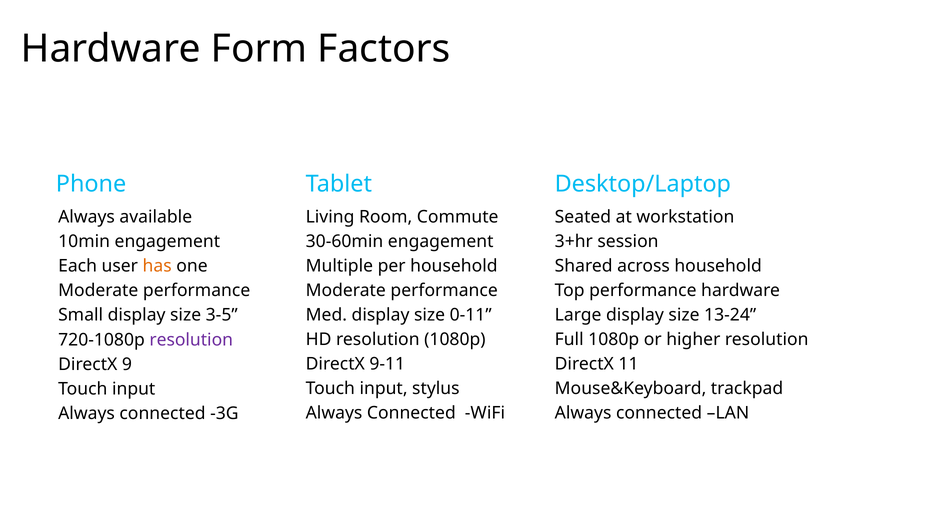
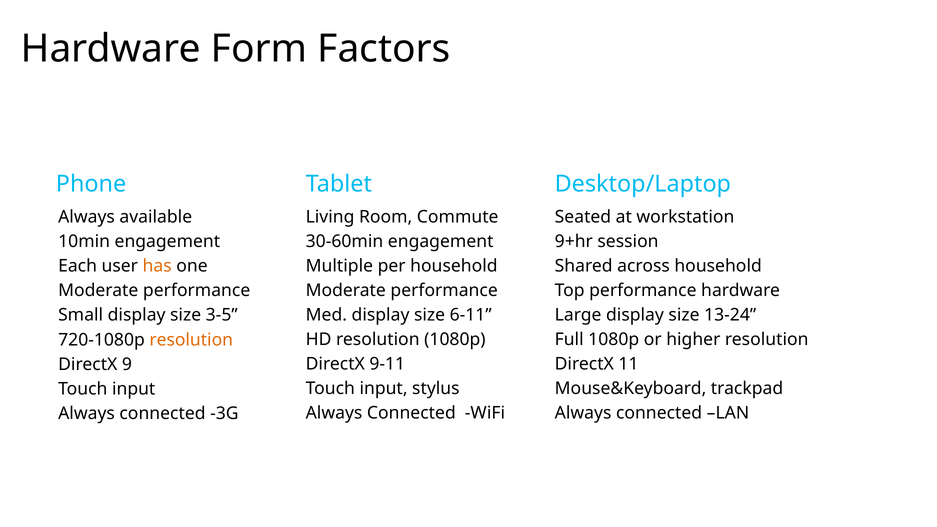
3+hr: 3+hr -> 9+hr
0-11: 0-11 -> 6-11
resolution at (191, 340) colour: purple -> orange
